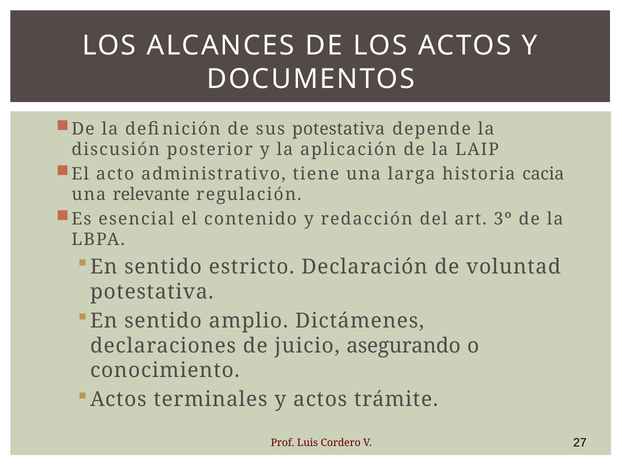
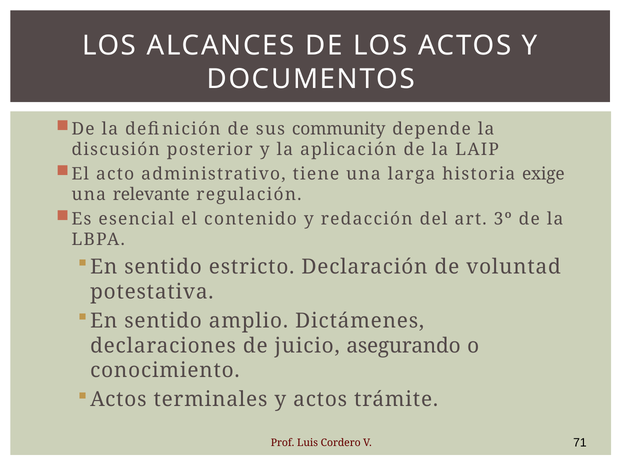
sus potestativa: potestativa -> community
cacia: cacia -> exige
27: 27 -> 71
